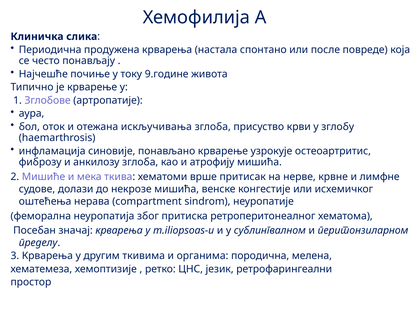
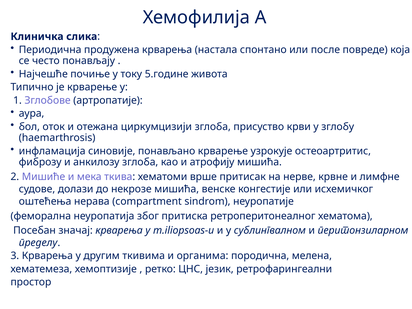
9.године: 9.године -> 5.године
искључивања: искључивања -> циркумцизији
